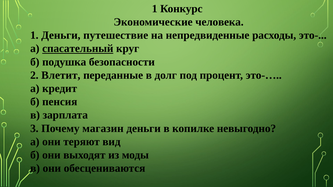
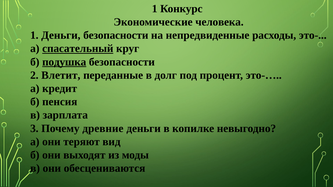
Деньги путешествие: путешествие -> безопасности
подушка underline: none -> present
магазин: магазин -> древние
